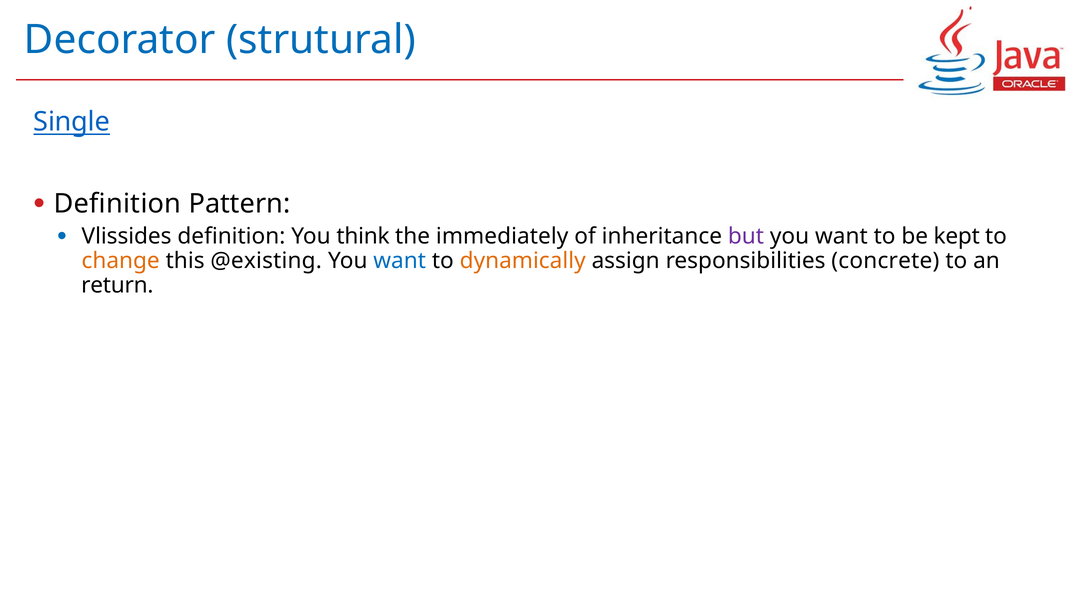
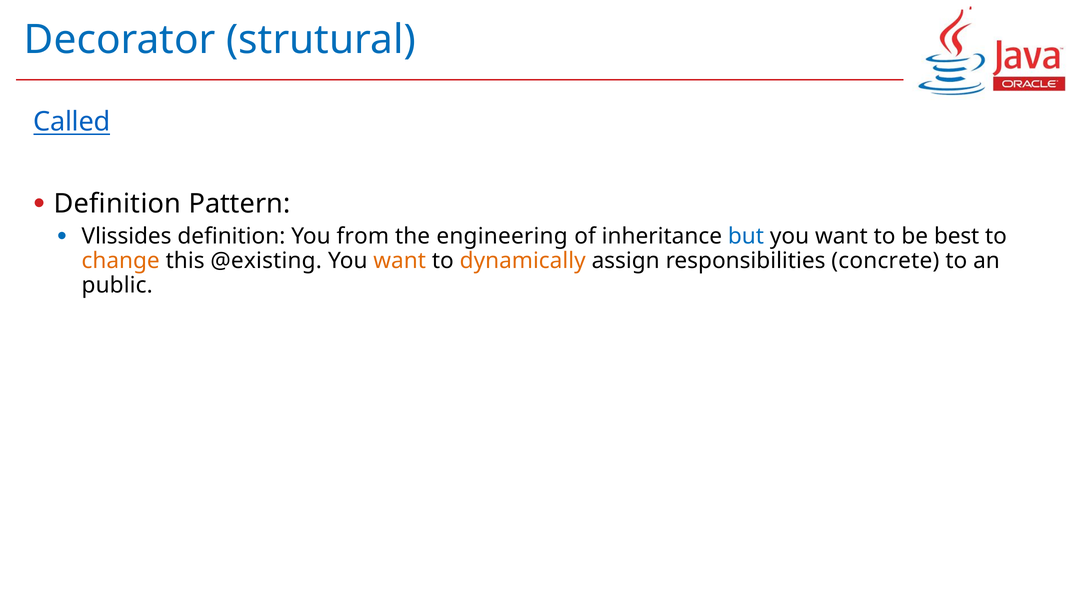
Single: Single -> Called
think: think -> from
immediately: immediately -> engineering
but colour: purple -> blue
kept: kept -> best
want at (400, 261) colour: blue -> orange
return: return -> public
